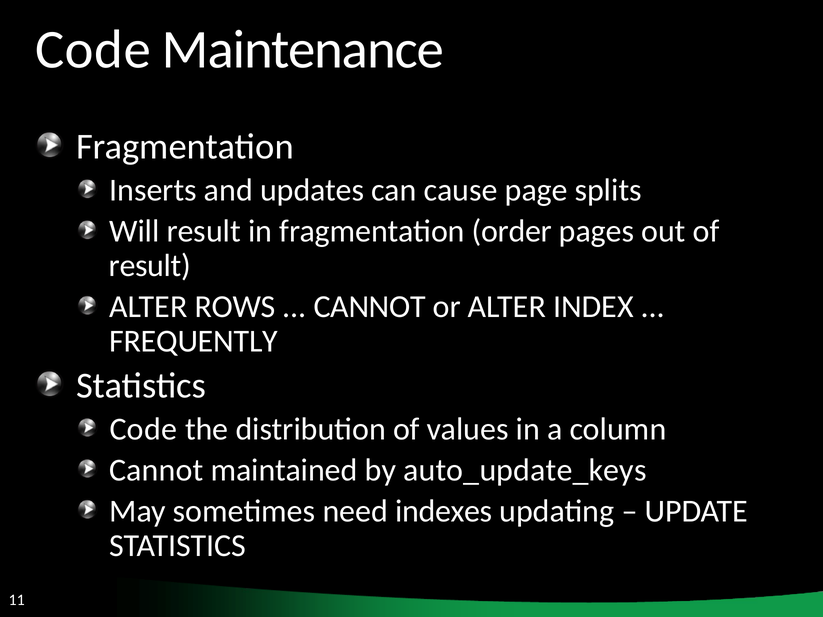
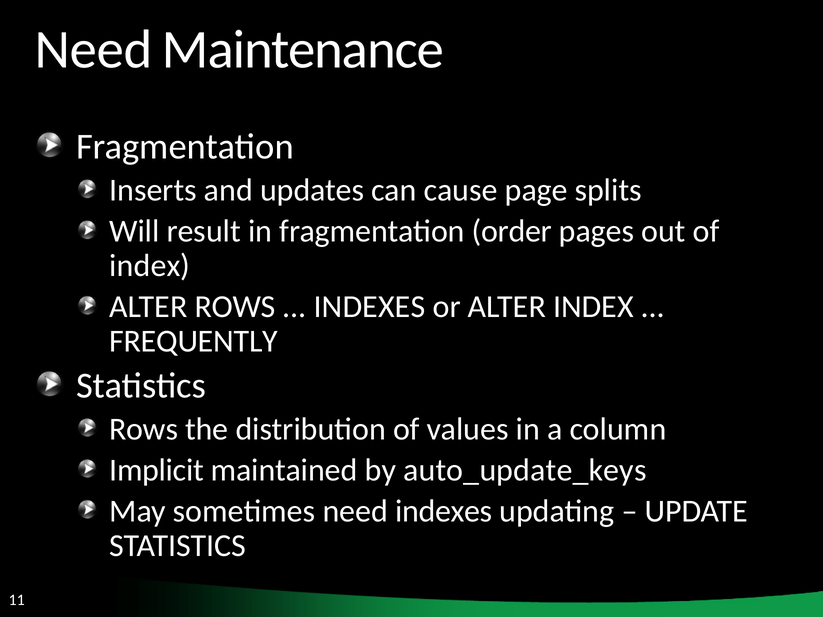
Code at (93, 50): Code -> Need
result at (150, 266): result -> index
CANNOT at (370, 307): CANNOT -> INDEXES
Code at (143, 429): Code -> Rows
Cannot at (156, 470): Cannot -> Implicit
